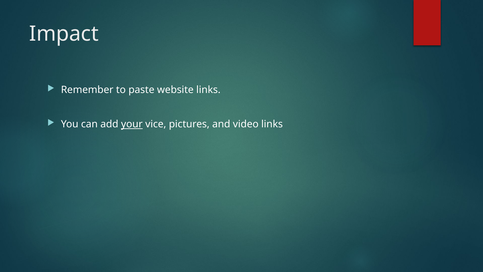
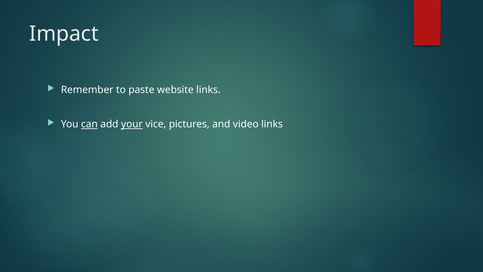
can underline: none -> present
